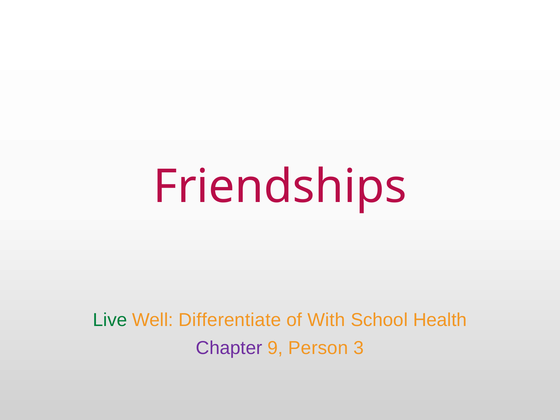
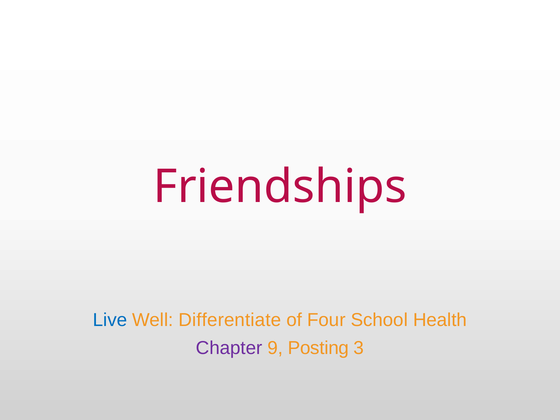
Live colour: green -> blue
With: With -> Four
Person: Person -> Posting
